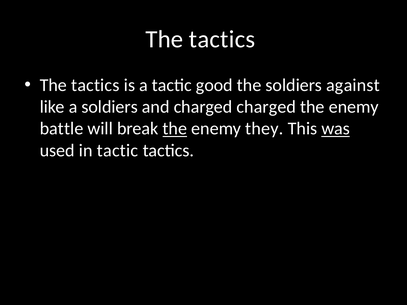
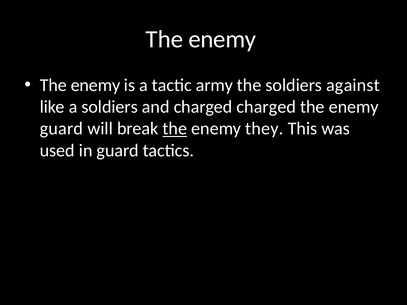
tactics at (222, 39): tactics -> enemy
tactics at (95, 85): tactics -> enemy
good: good -> army
battle at (62, 129): battle -> guard
was underline: present -> none
in tactic: tactic -> guard
